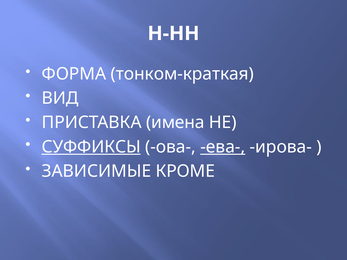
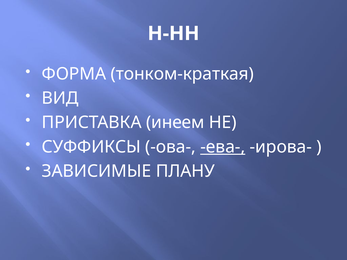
имена: имена -> инеем
СУФФИКСЫ underline: present -> none
КРОМЕ: КРОМЕ -> ПЛАНУ
